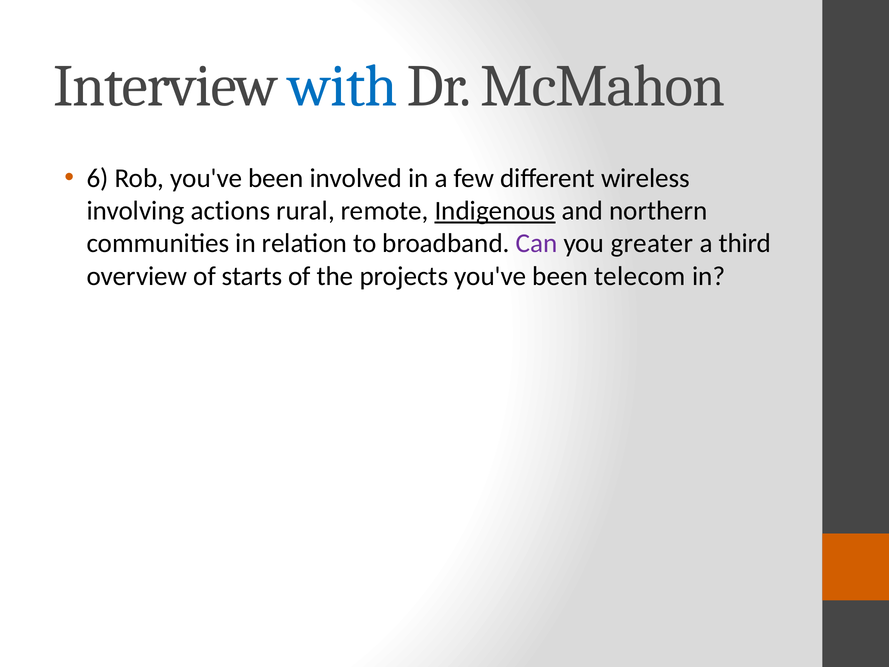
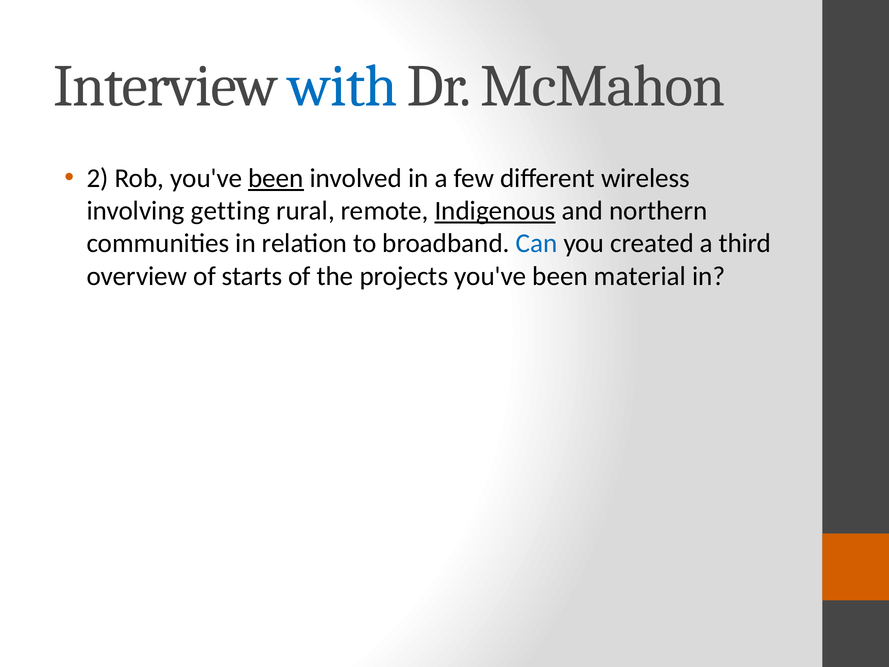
6: 6 -> 2
been at (276, 178) underline: none -> present
actions: actions -> getting
Can colour: purple -> blue
greater: greater -> created
telecom: telecom -> material
